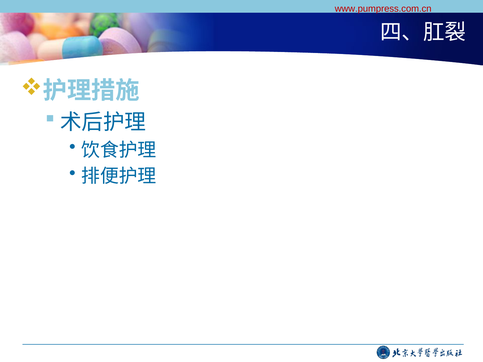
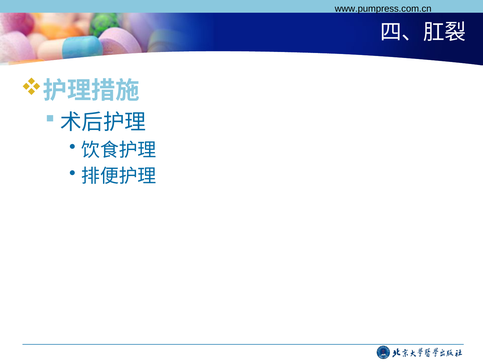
www.pumpress.com.cn colour: red -> black
